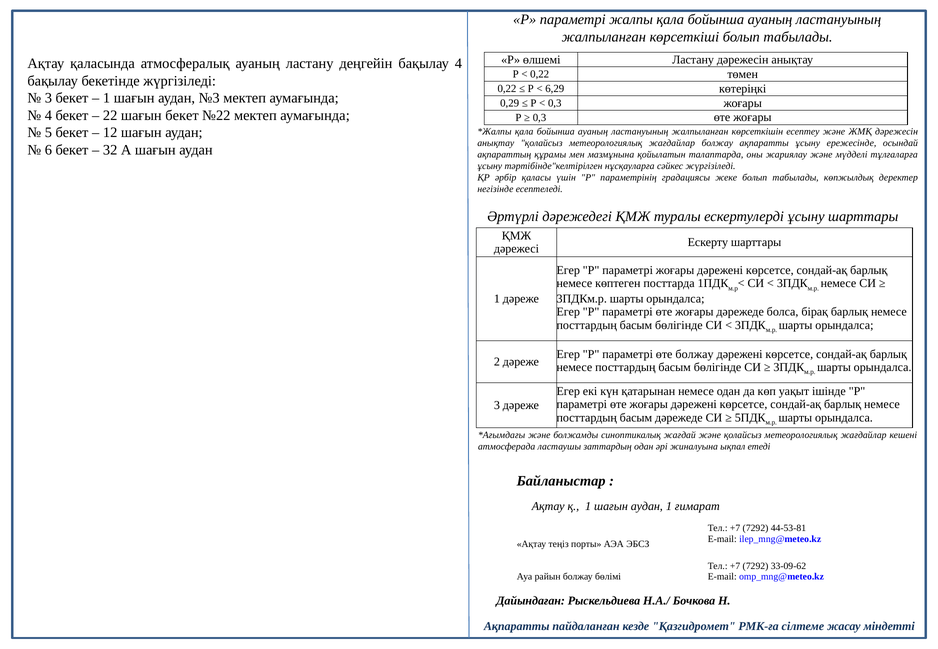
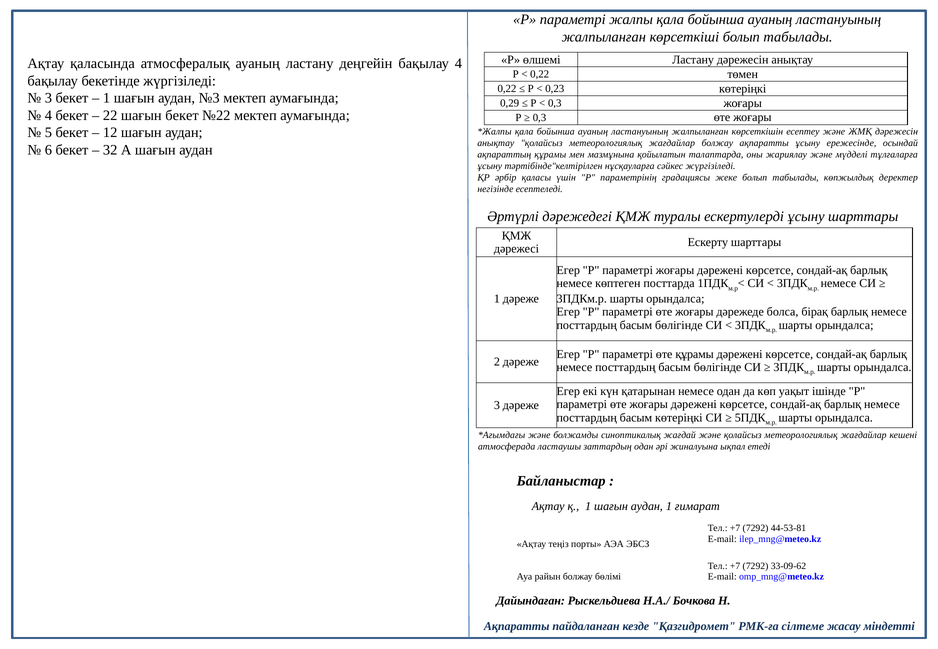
6,29: 6,29 -> 0,23
өте болжау: болжау -> құрамы
басым дәрежеде: дәрежеде -> көтеріңкі
